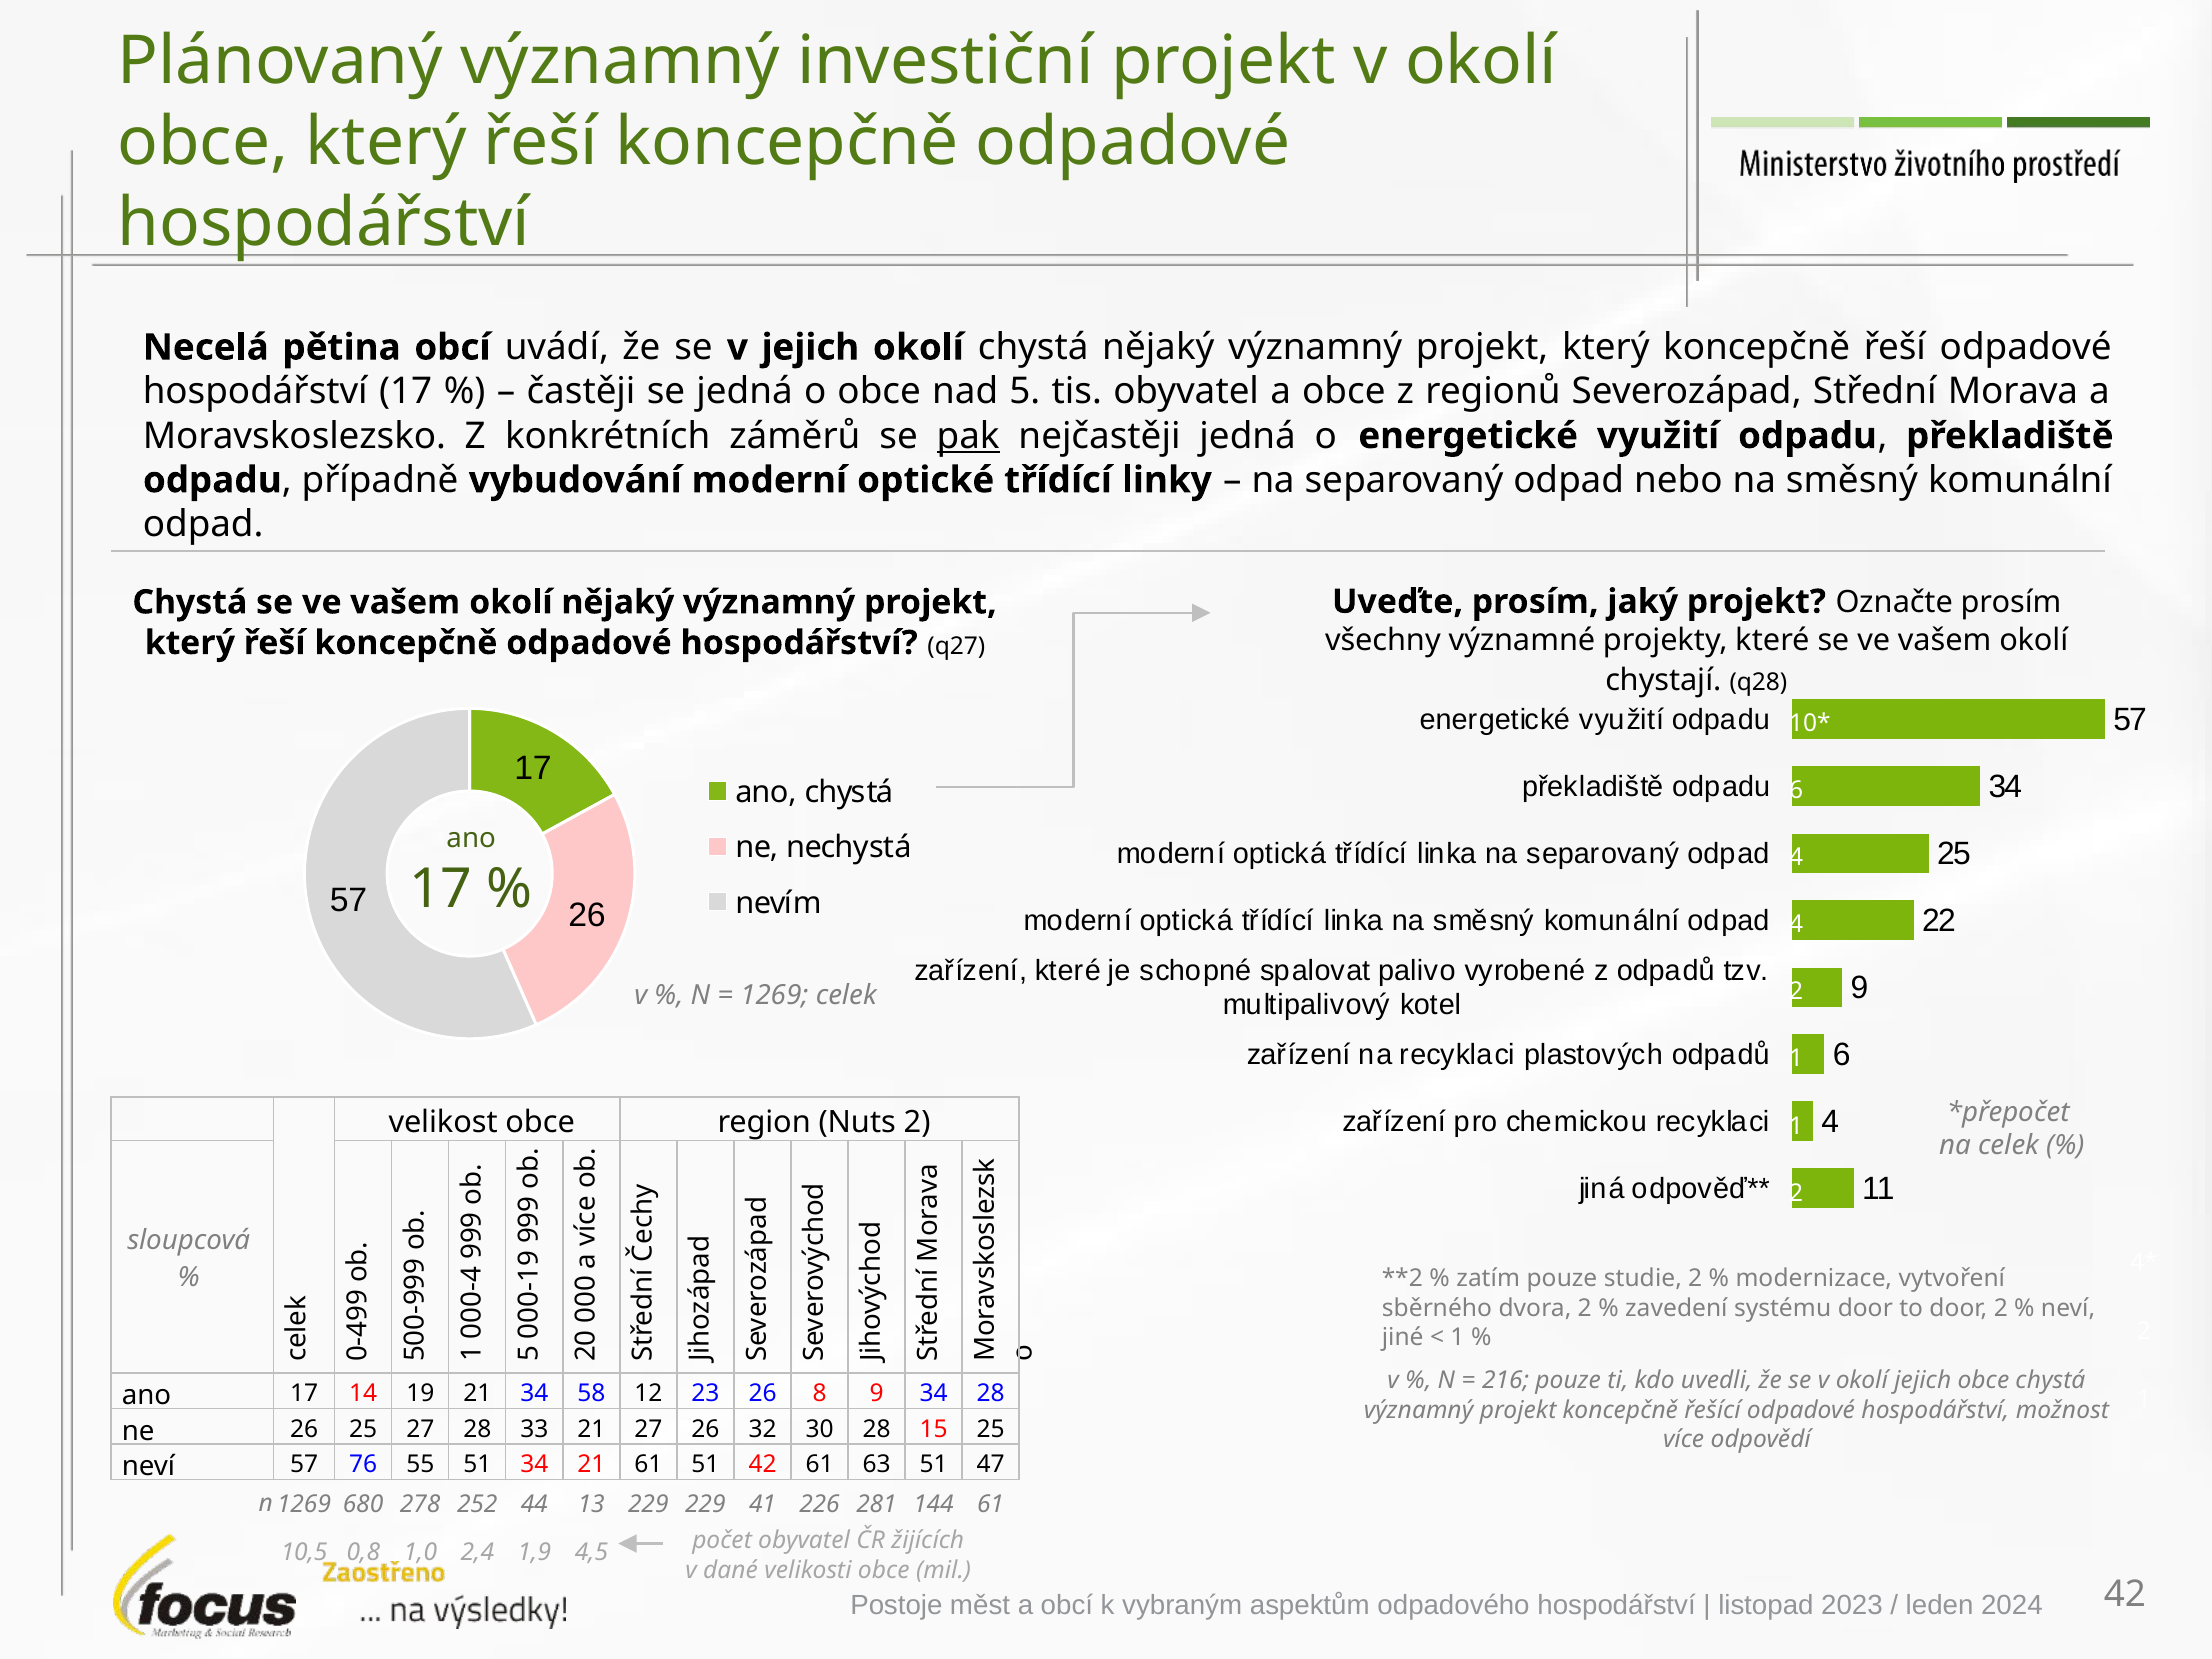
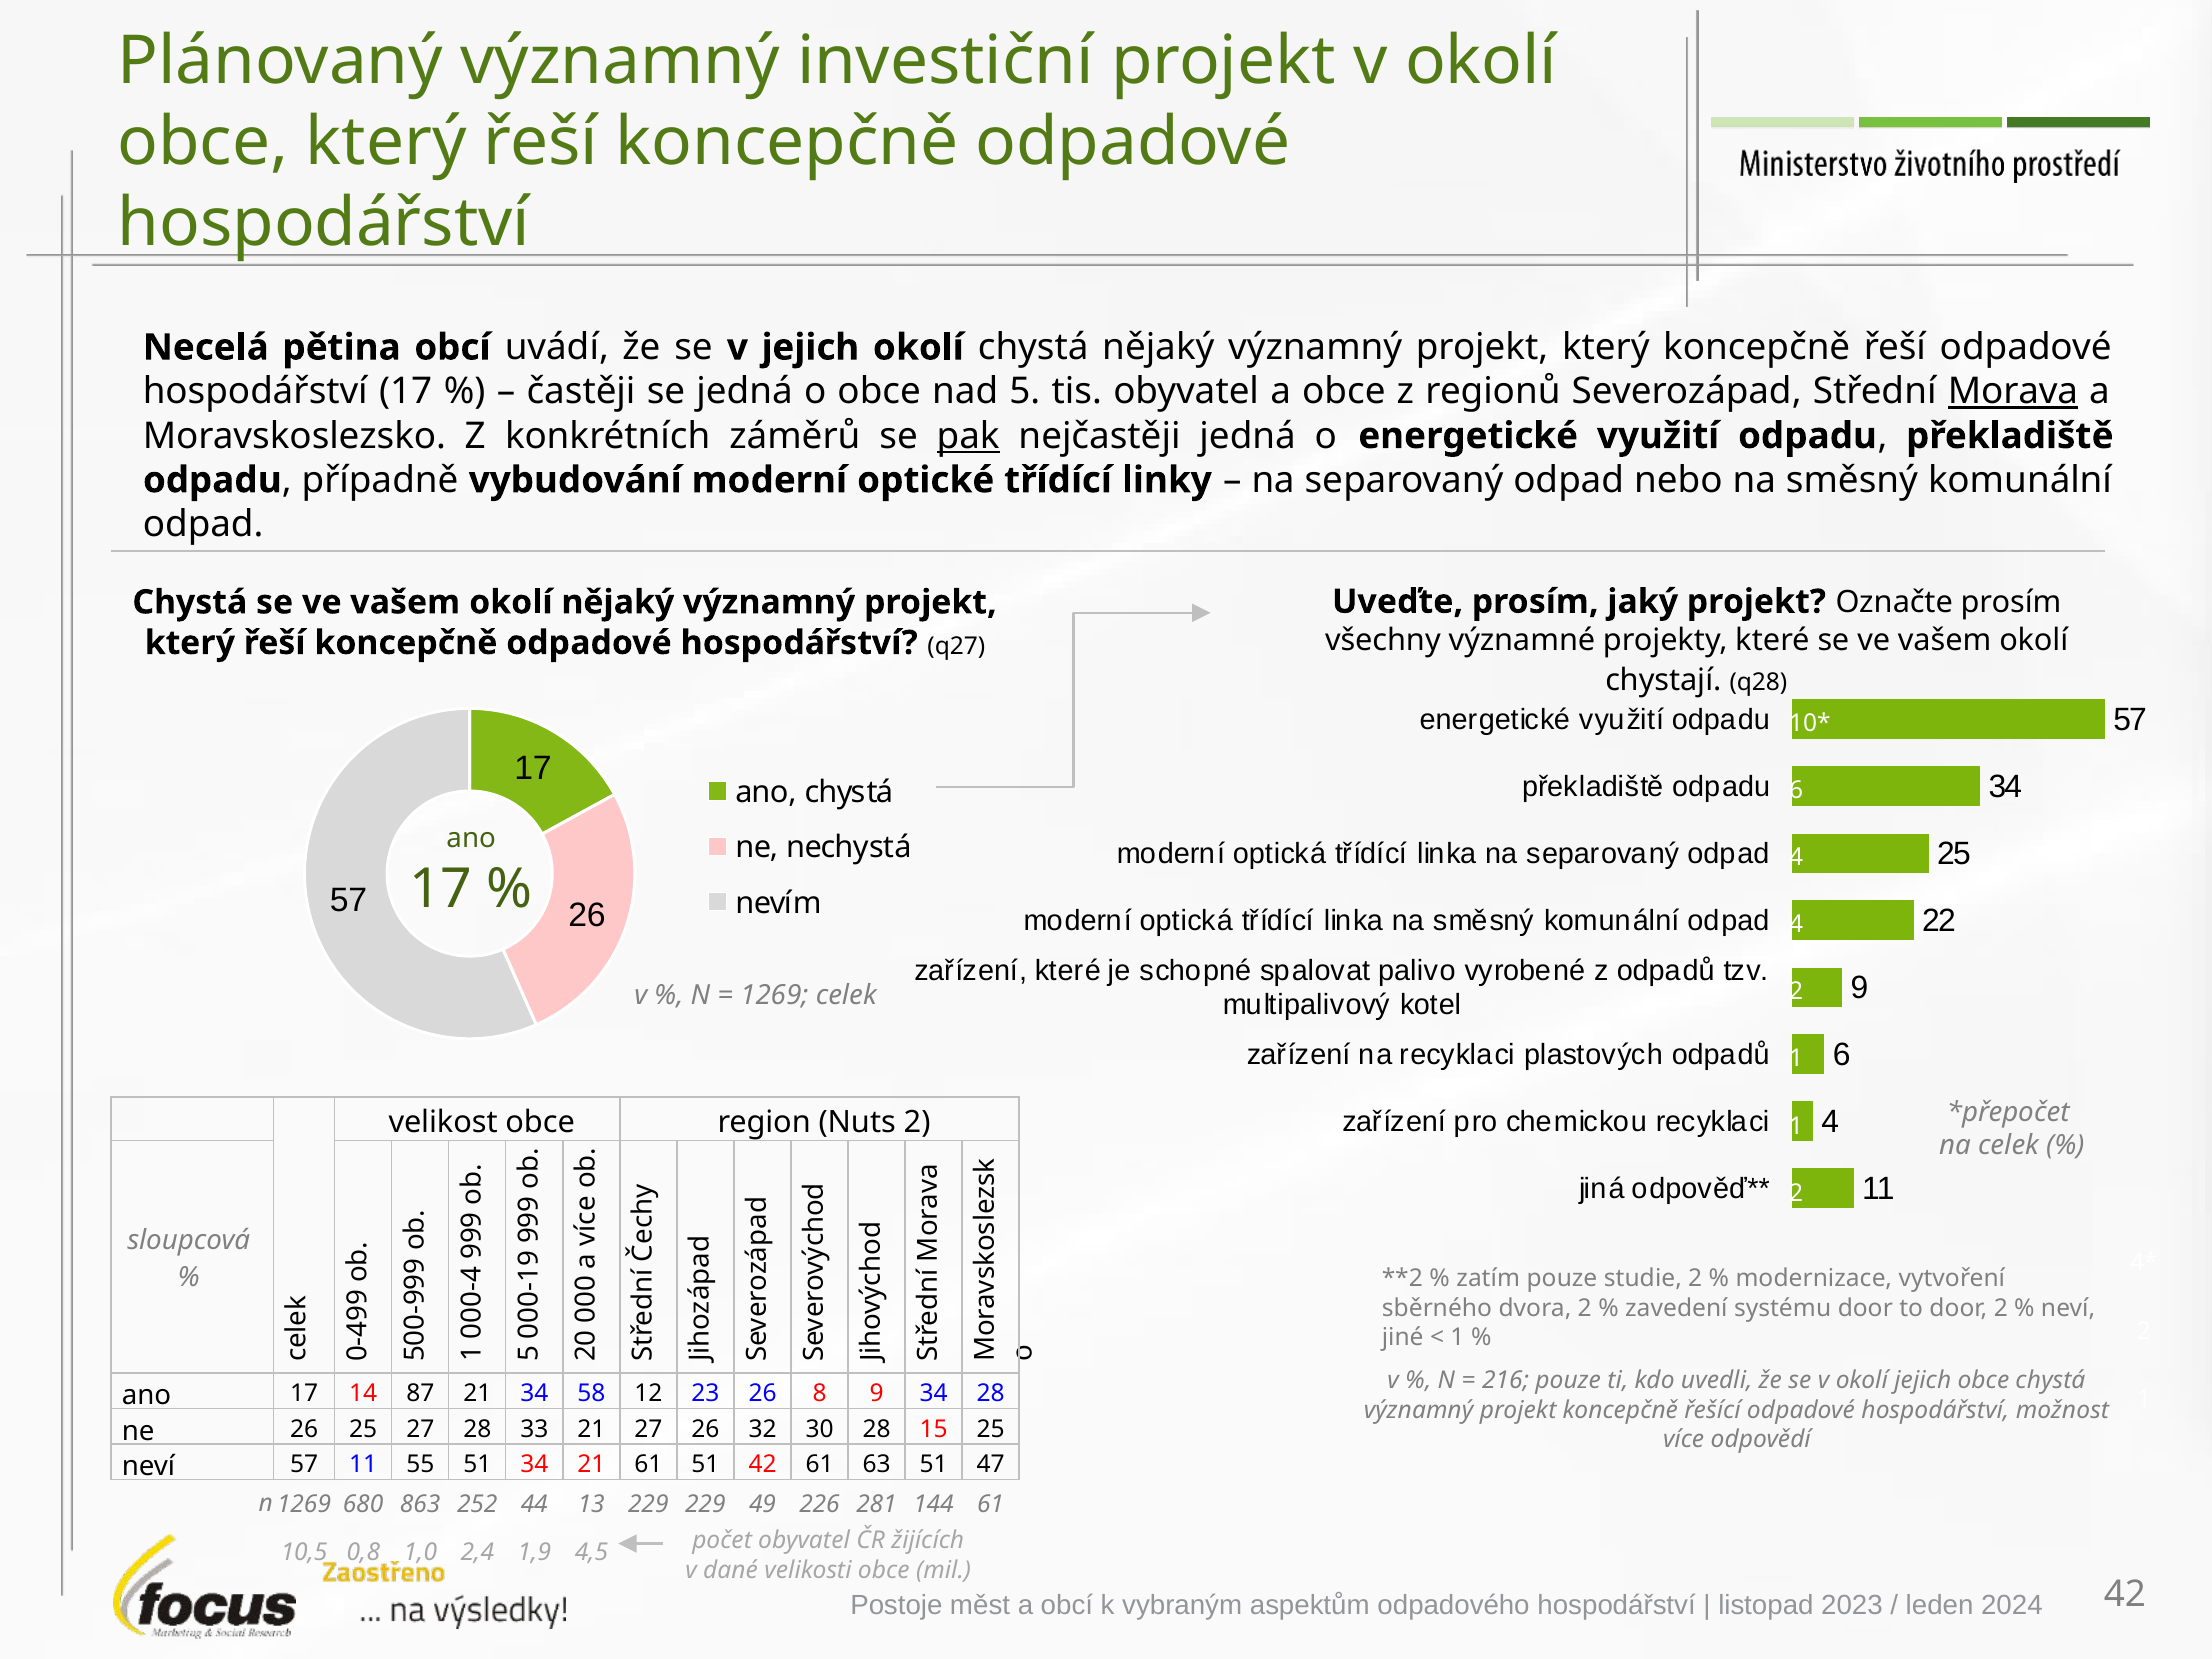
Morava underline: none -> present
19: 19 -> 87
57 76: 76 -> 11
278: 278 -> 863
41: 41 -> 49
